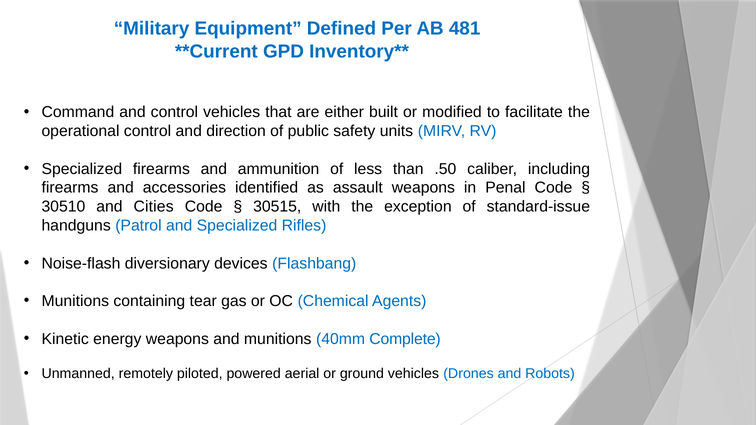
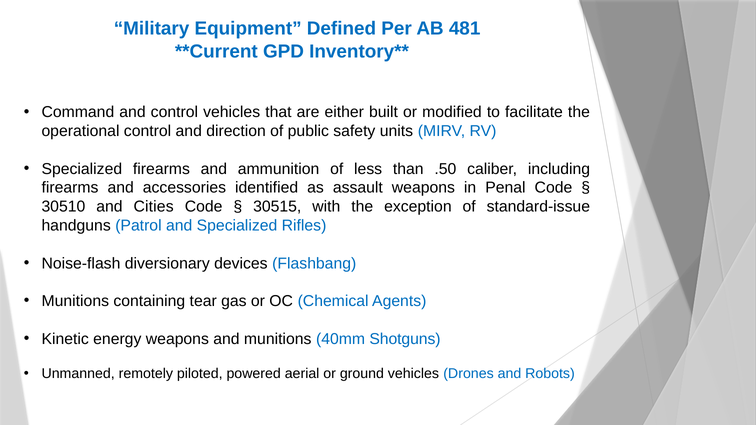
Complete: Complete -> Shotguns
